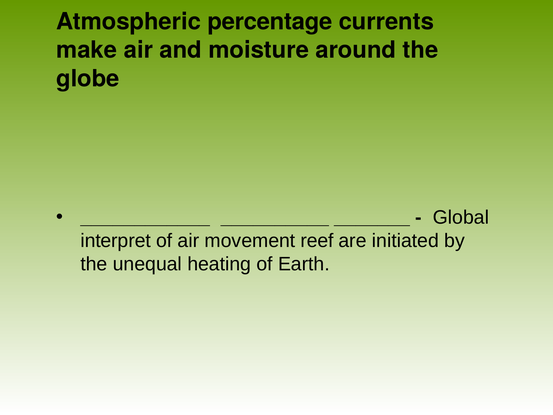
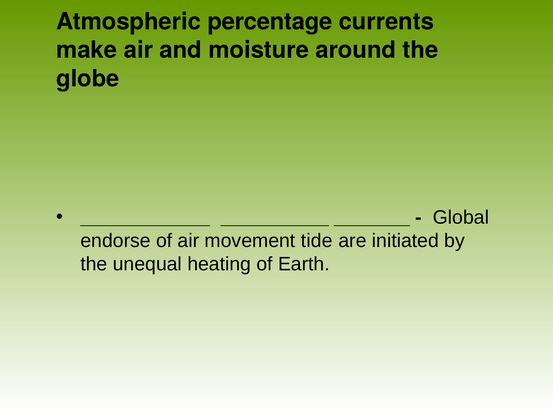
interpret: interpret -> endorse
reef: reef -> tide
